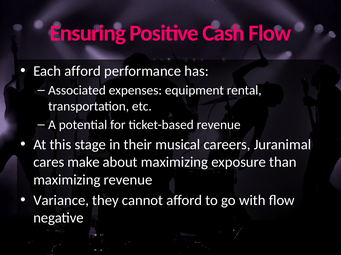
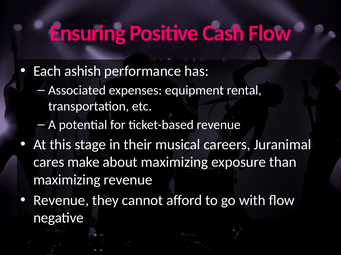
Each afford: afford -> ashish
Variance at (61, 201): Variance -> Revenue
